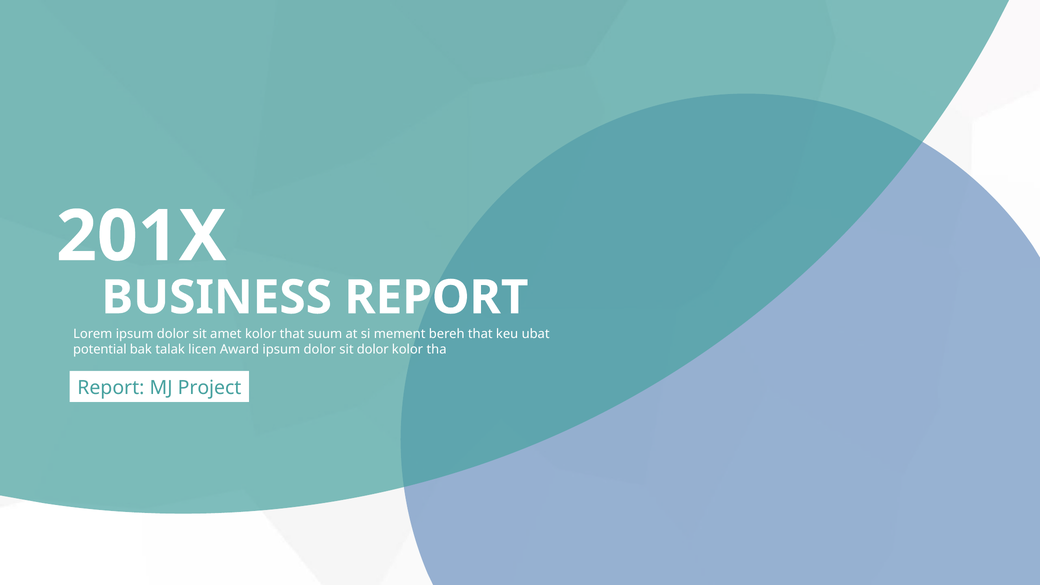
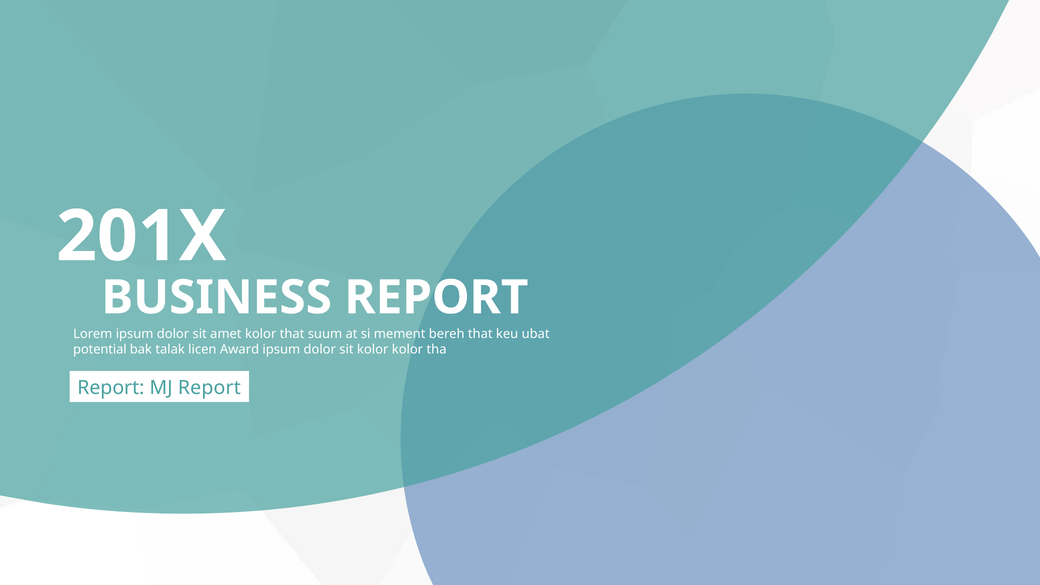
sit dolor: dolor -> kolor
MJ Project: Project -> Report
